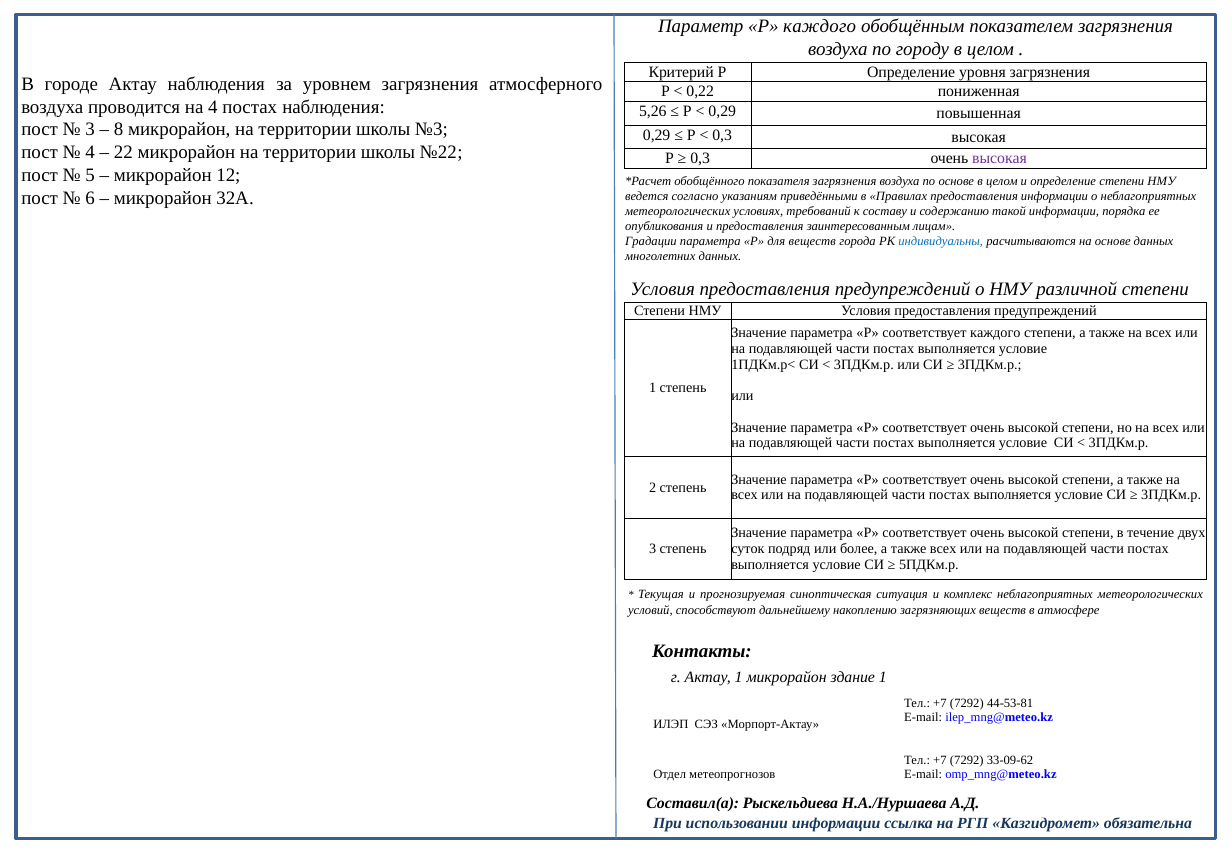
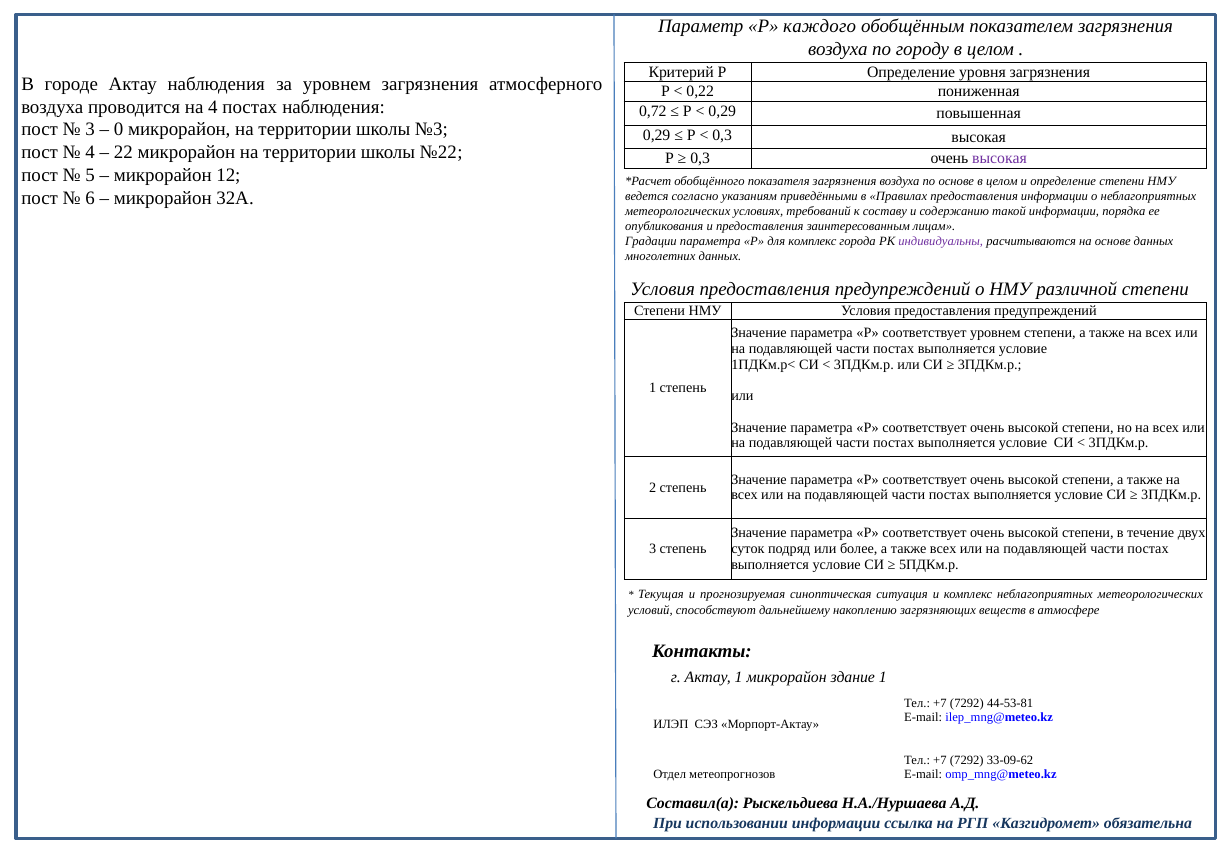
5,26: 5,26 -> 0,72
8: 8 -> 0
для веществ: веществ -> комплекс
индивидуальны colour: blue -> purple
соответствует каждого: каждого -> уровнем
